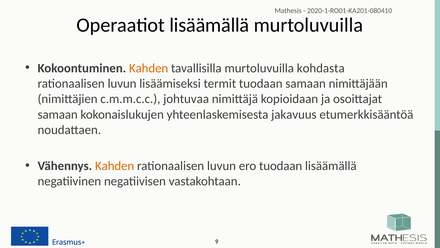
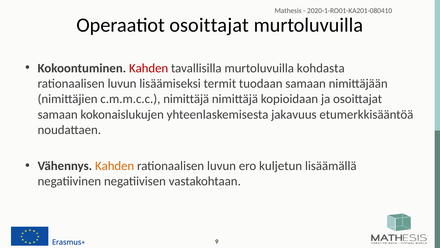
Operaatiot lisäämällä: lisäämällä -> osoittajat
Kahden at (149, 68) colour: orange -> red
c.m.m.c.c johtuvaa: johtuvaa -> nimittäjä
ero tuodaan: tuodaan -> kuljetun
